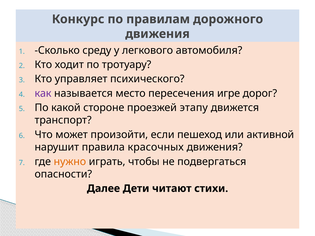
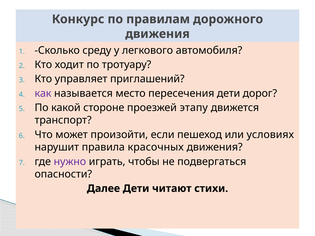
психического: психического -> приглашений
пересечения игре: игре -> дети
активной: активной -> условиях
нужно colour: orange -> purple
